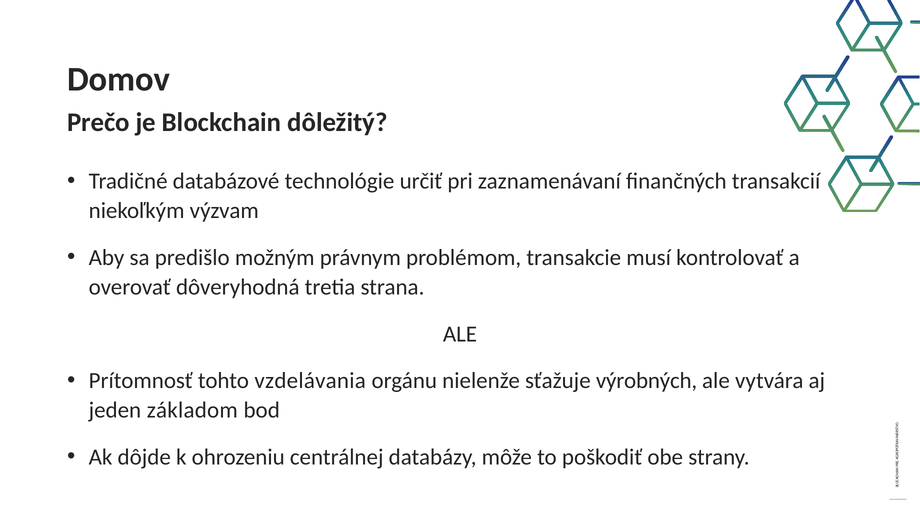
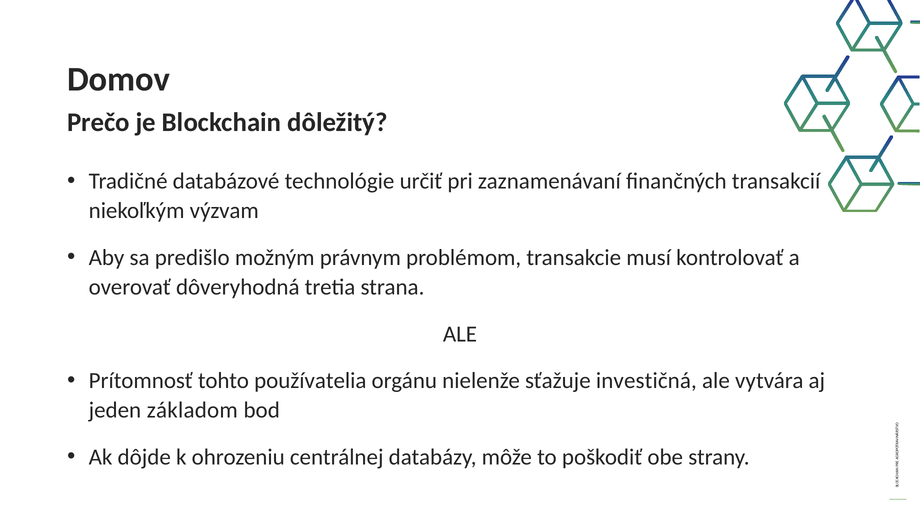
vzdelávania: vzdelávania -> používatelia
výrobných: výrobných -> investičná
